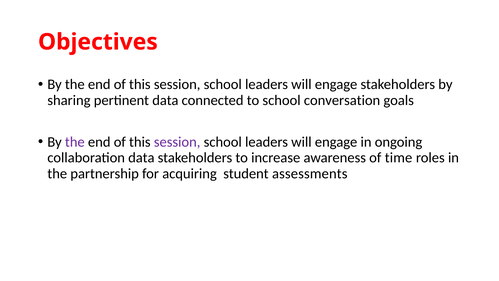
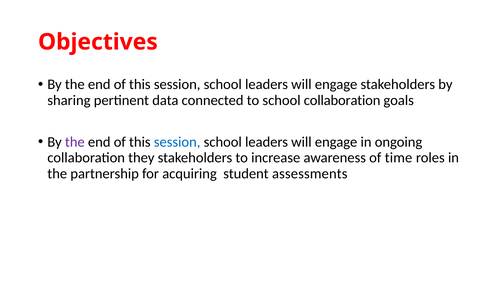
school conversation: conversation -> collaboration
session at (177, 142) colour: purple -> blue
collaboration data: data -> they
